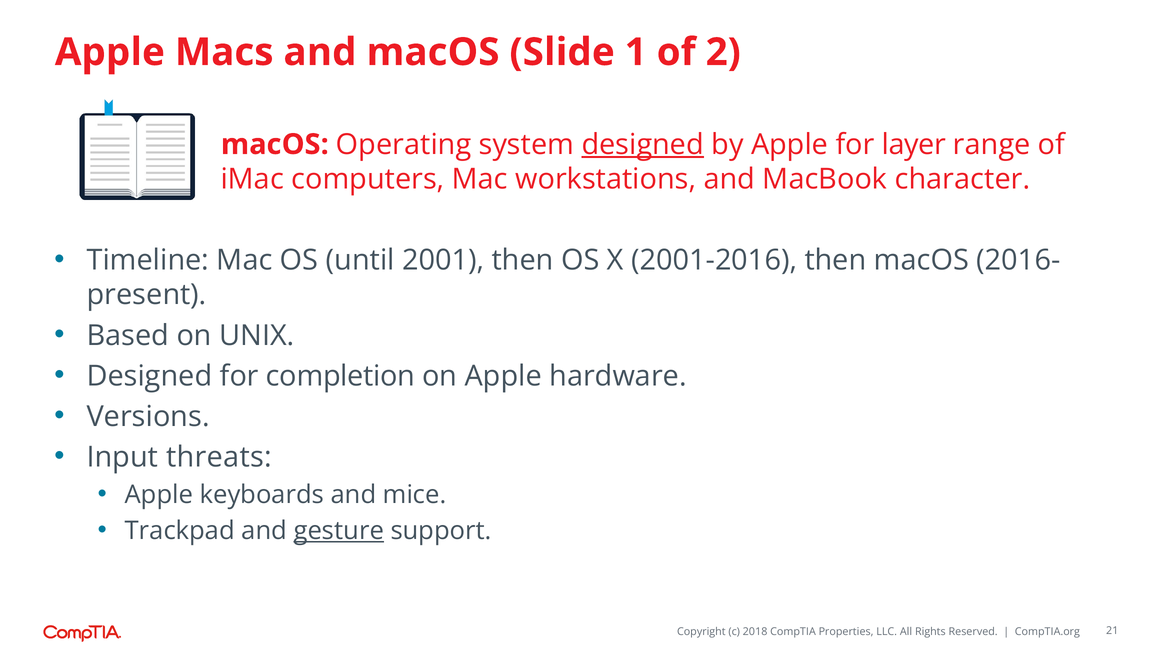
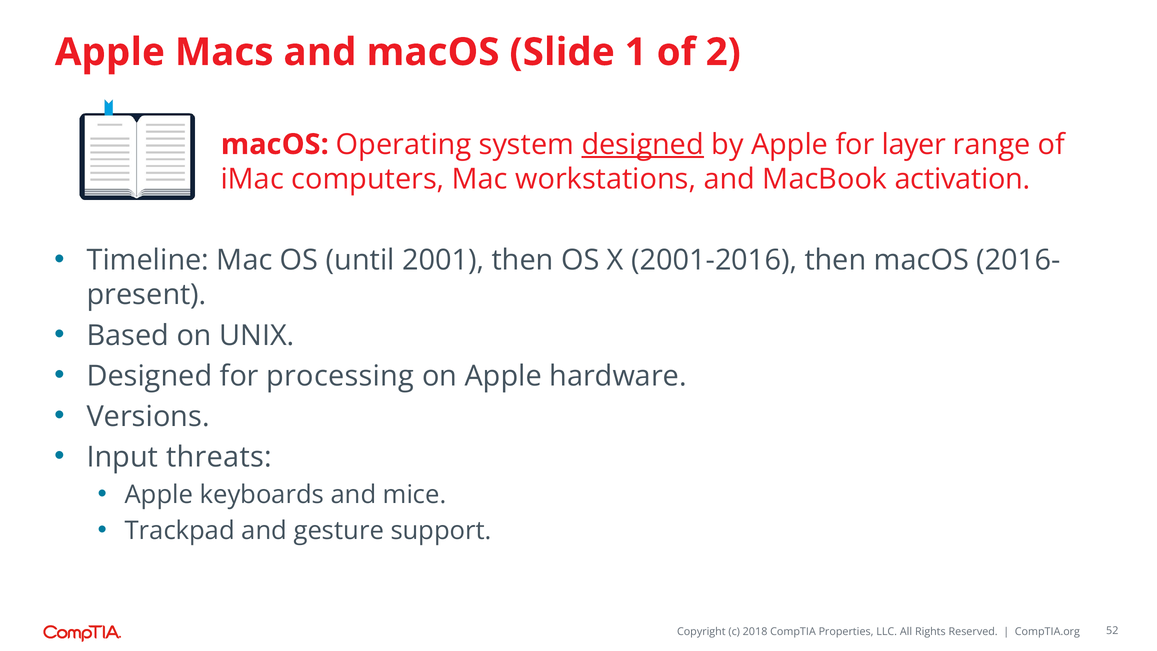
character: character -> activation
completion: completion -> processing
gesture underline: present -> none
21: 21 -> 52
